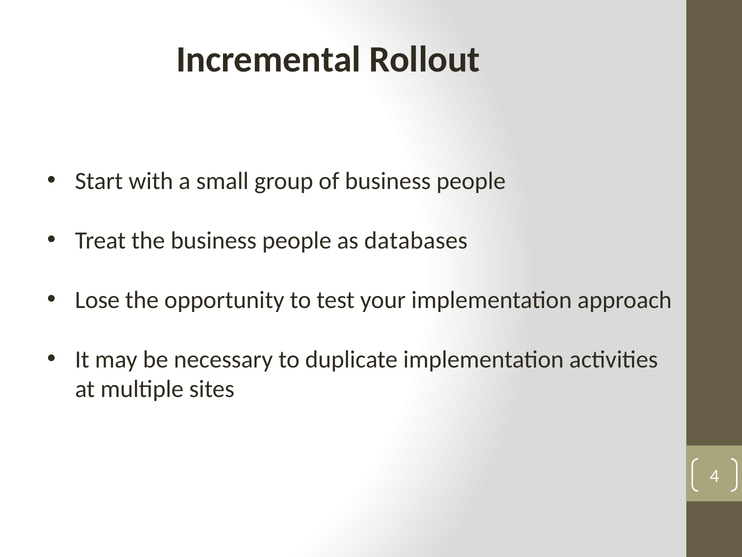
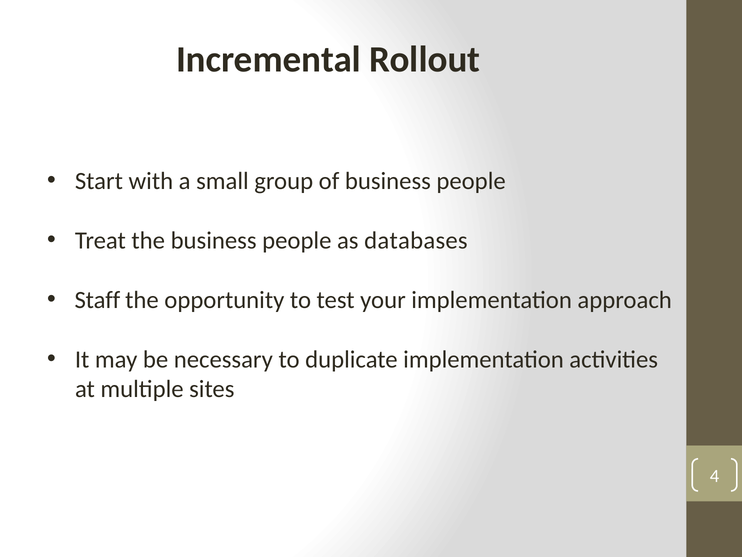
Lose: Lose -> Staff
